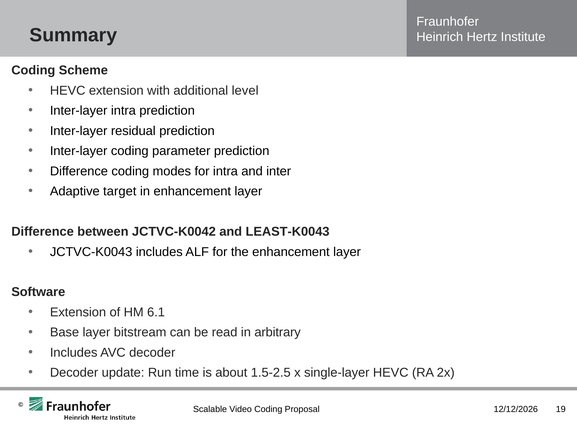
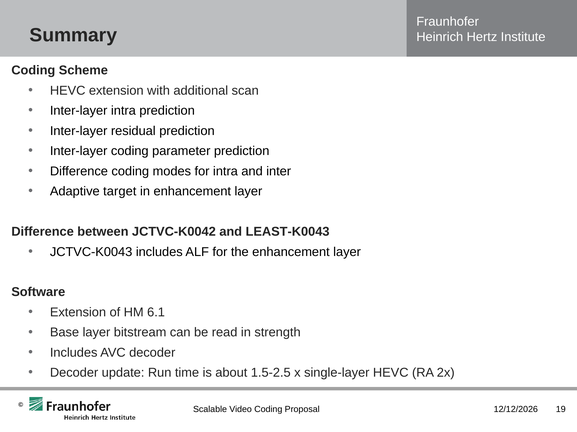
level: level -> scan
arbitrary: arbitrary -> strength
